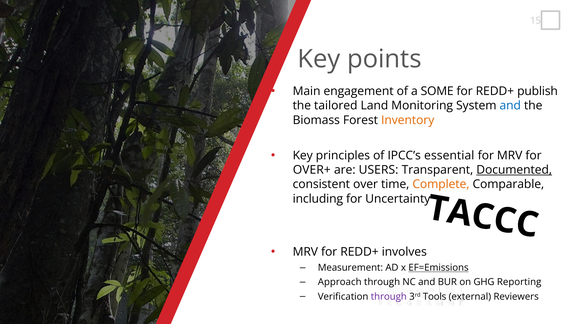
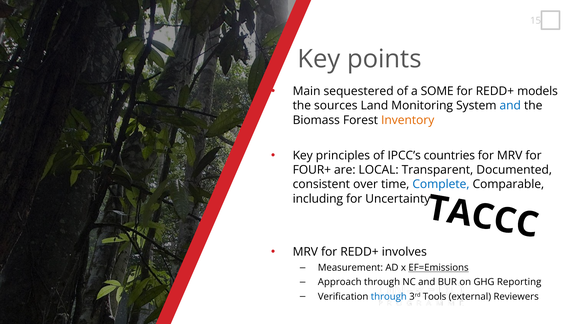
engagement: engagement -> sequestered
publish: publish -> models
tailored: tailored -> sources
essential: essential -> countries
OVER+: OVER+ -> FOUR+
USERS: USERS -> LOCAL
Documented underline: present -> none
Complete colour: orange -> blue
through at (389, 297) colour: purple -> blue
